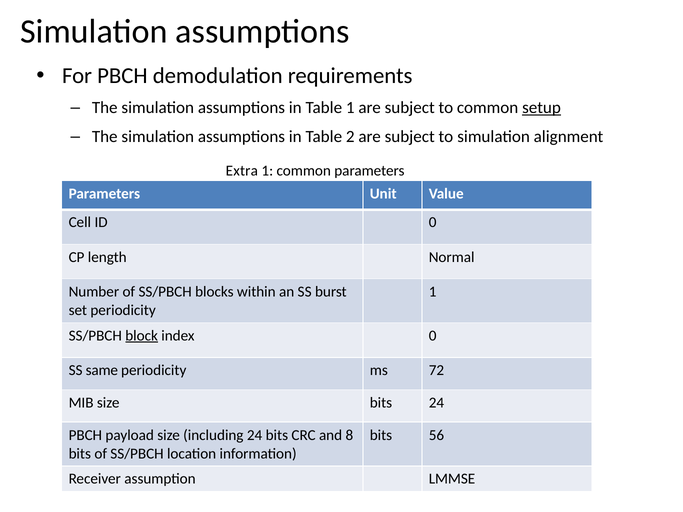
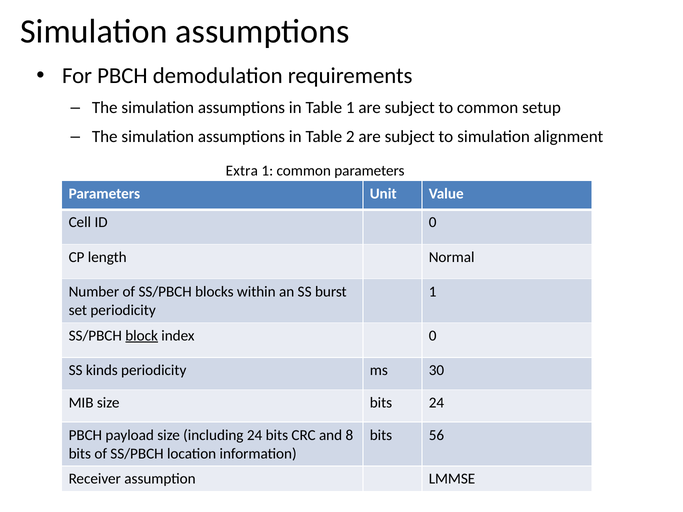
setup underline: present -> none
same: same -> kinds
72: 72 -> 30
